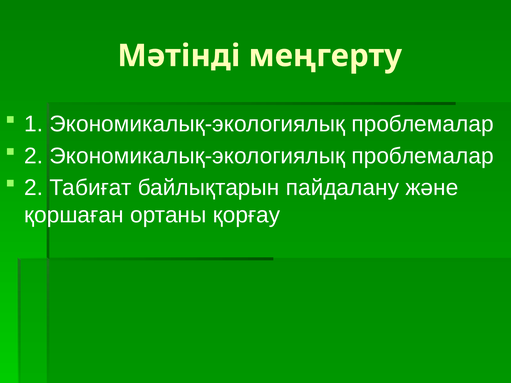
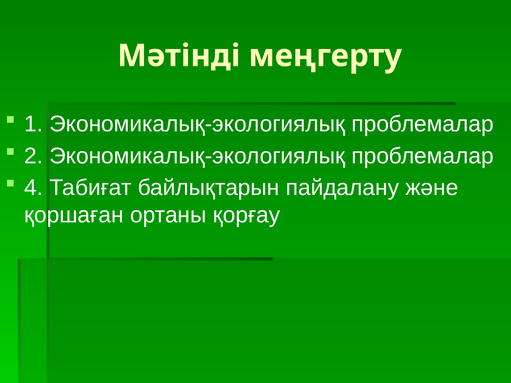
2 at (34, 188): 2 -> 4
